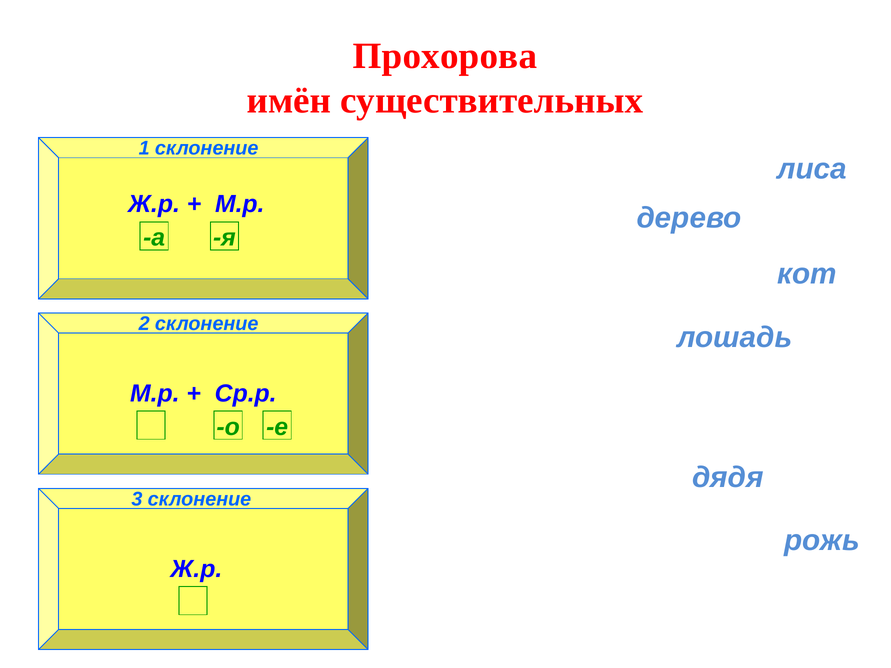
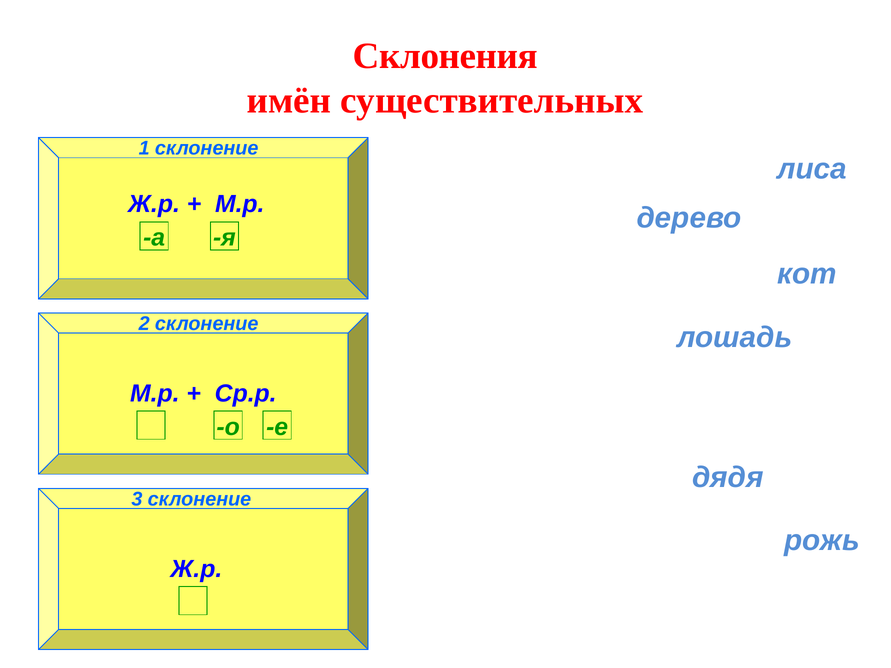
Прохорова: Прохорова -> Склонения
